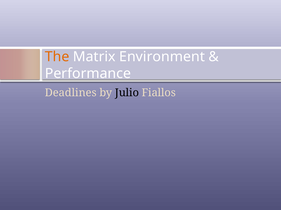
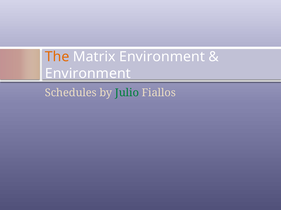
Performance at (88, 74): Performance -> Environment
Deadlines: Deadlines -> Schedules
Julio colour: black -> green
